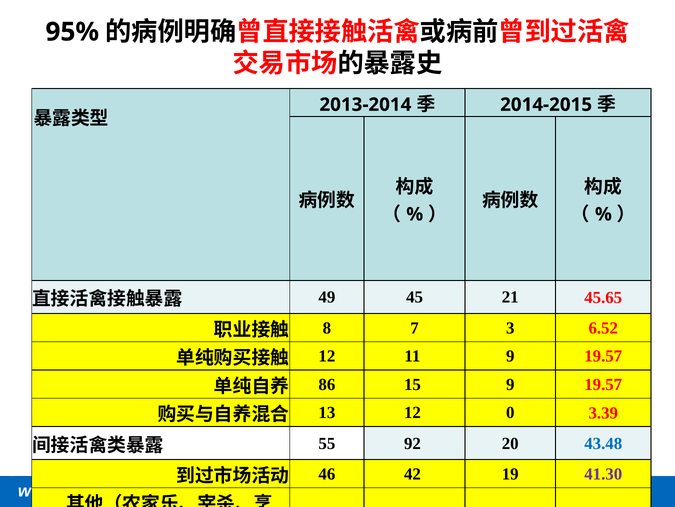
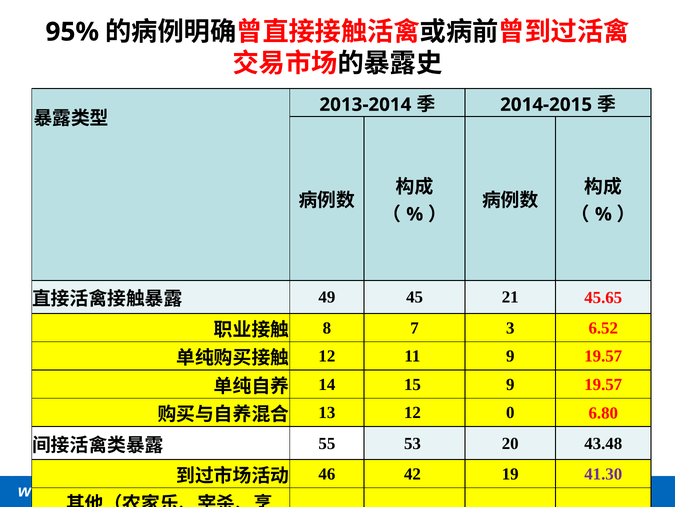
86: 86 -> 14
3.39: 3.39 -> 6.80
92: 92 -> 53
43.48 colour: blue -> black
